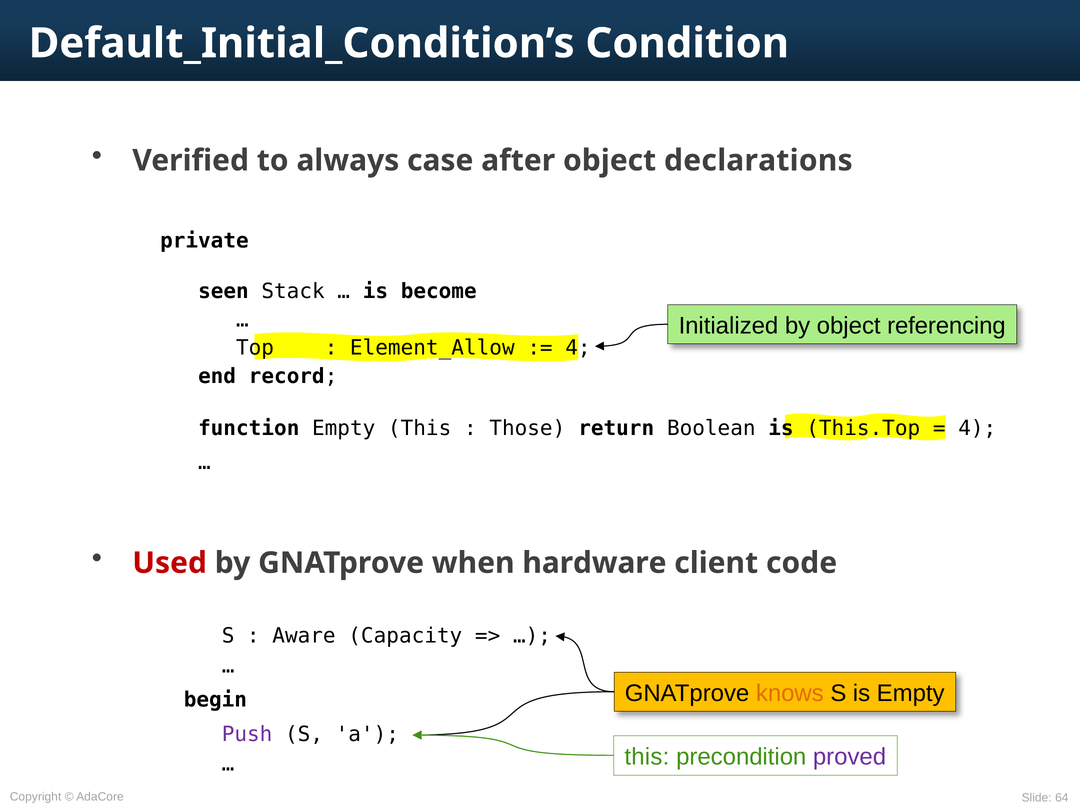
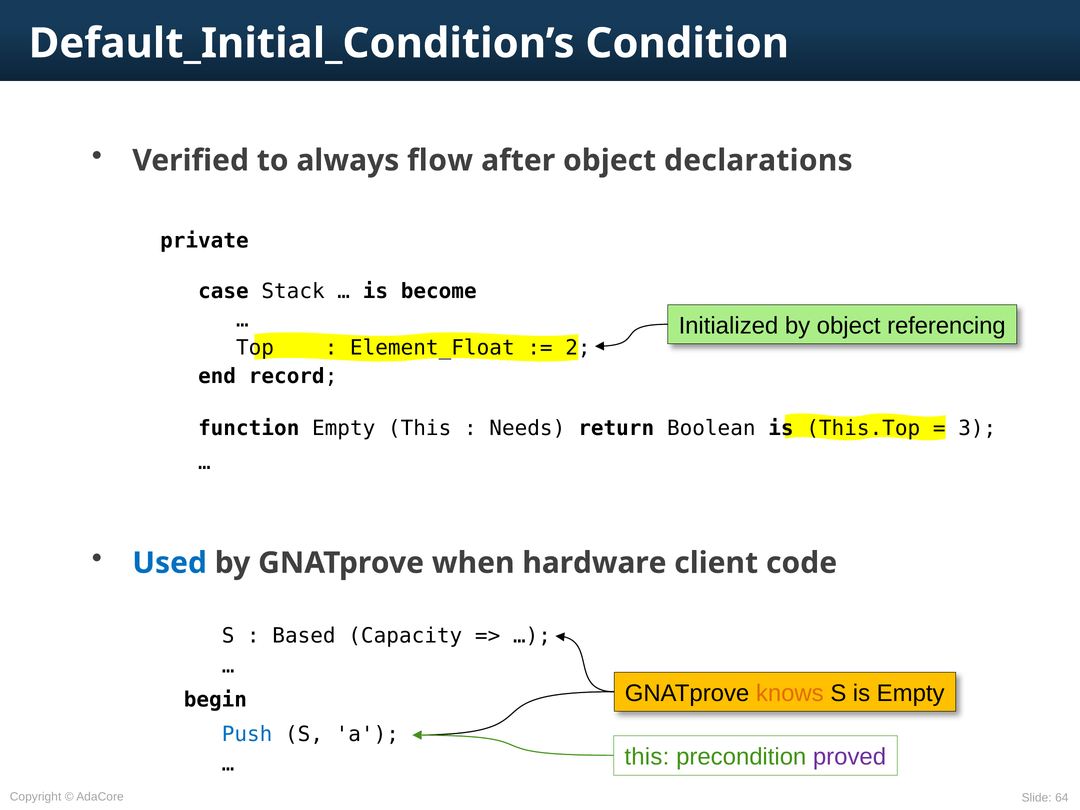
case: case -> flow
seen: seen -> case
Element_Allow: Element_Allow -> Element_Float
4 at (578, 348): 4 -> 2
Those: Those -> Needs
4 at (977, 428): 4 -> 3
Used colour: red -> blue
Aware: Aware -> Based
Push colour: purple -> blue
